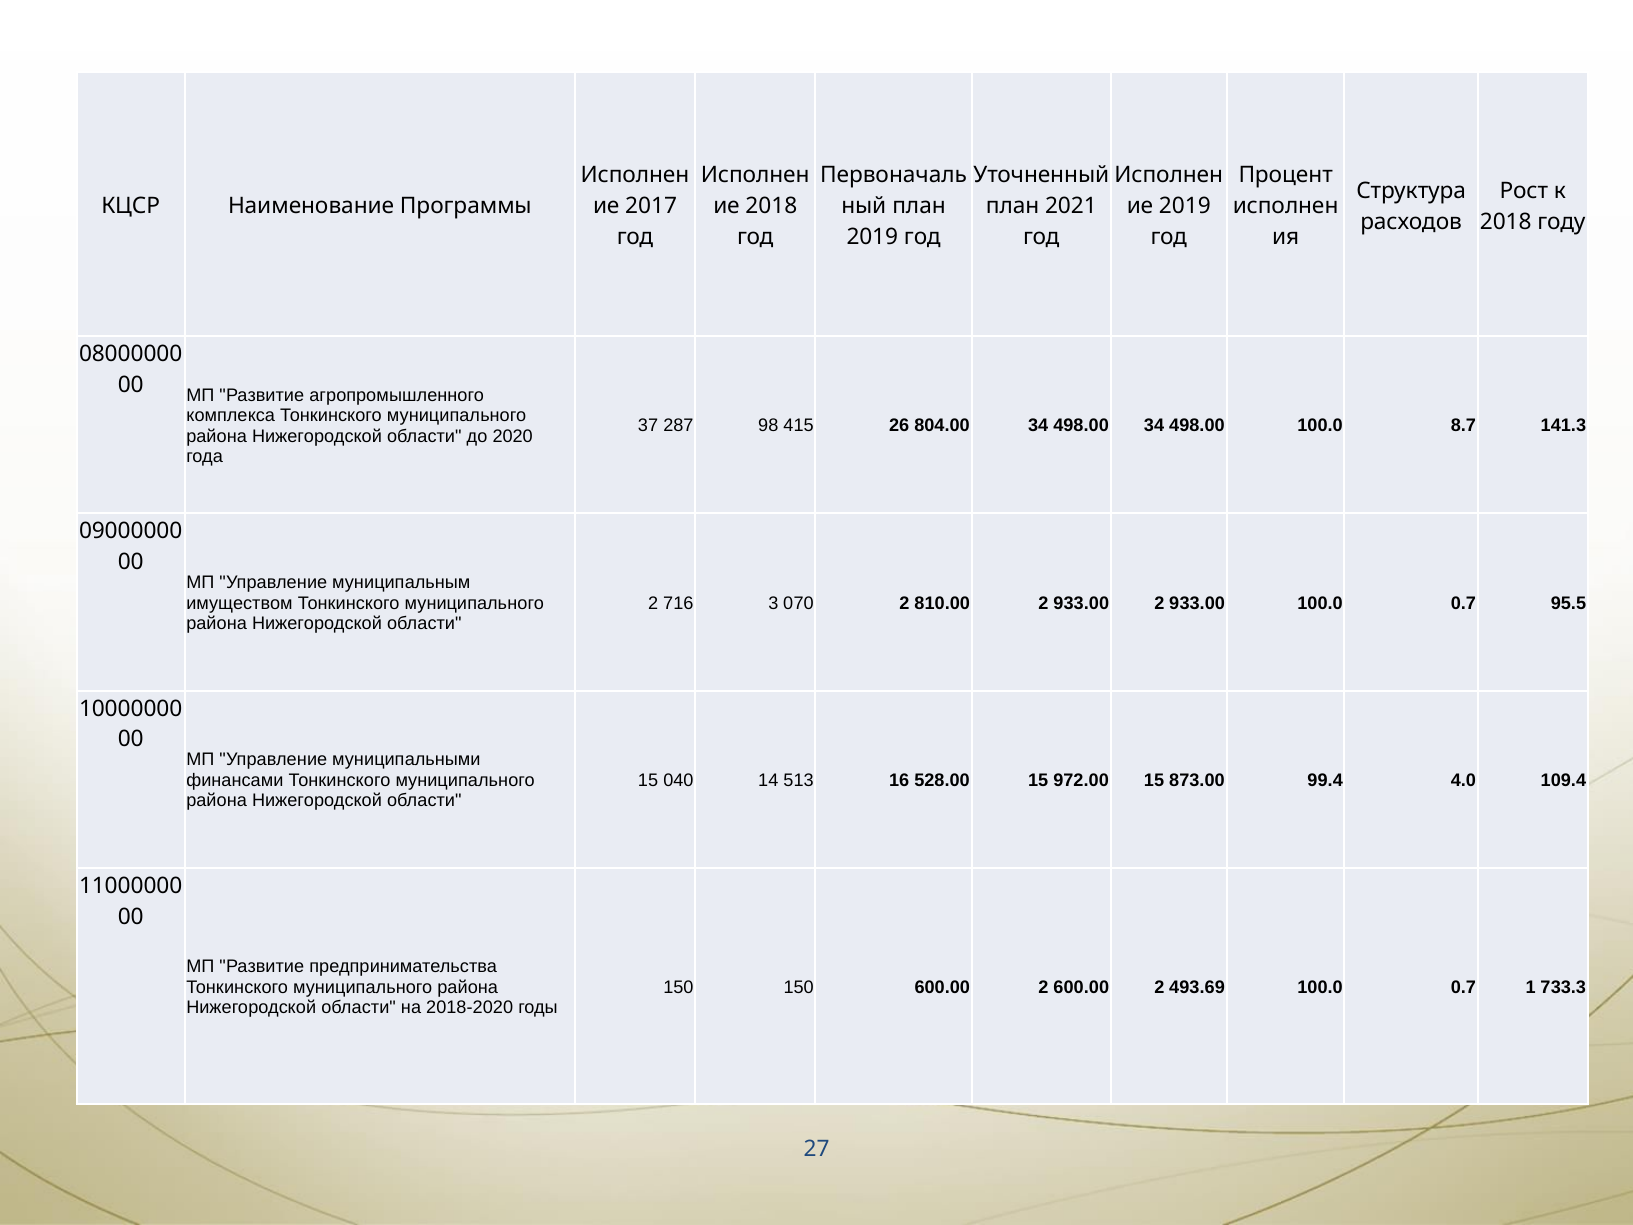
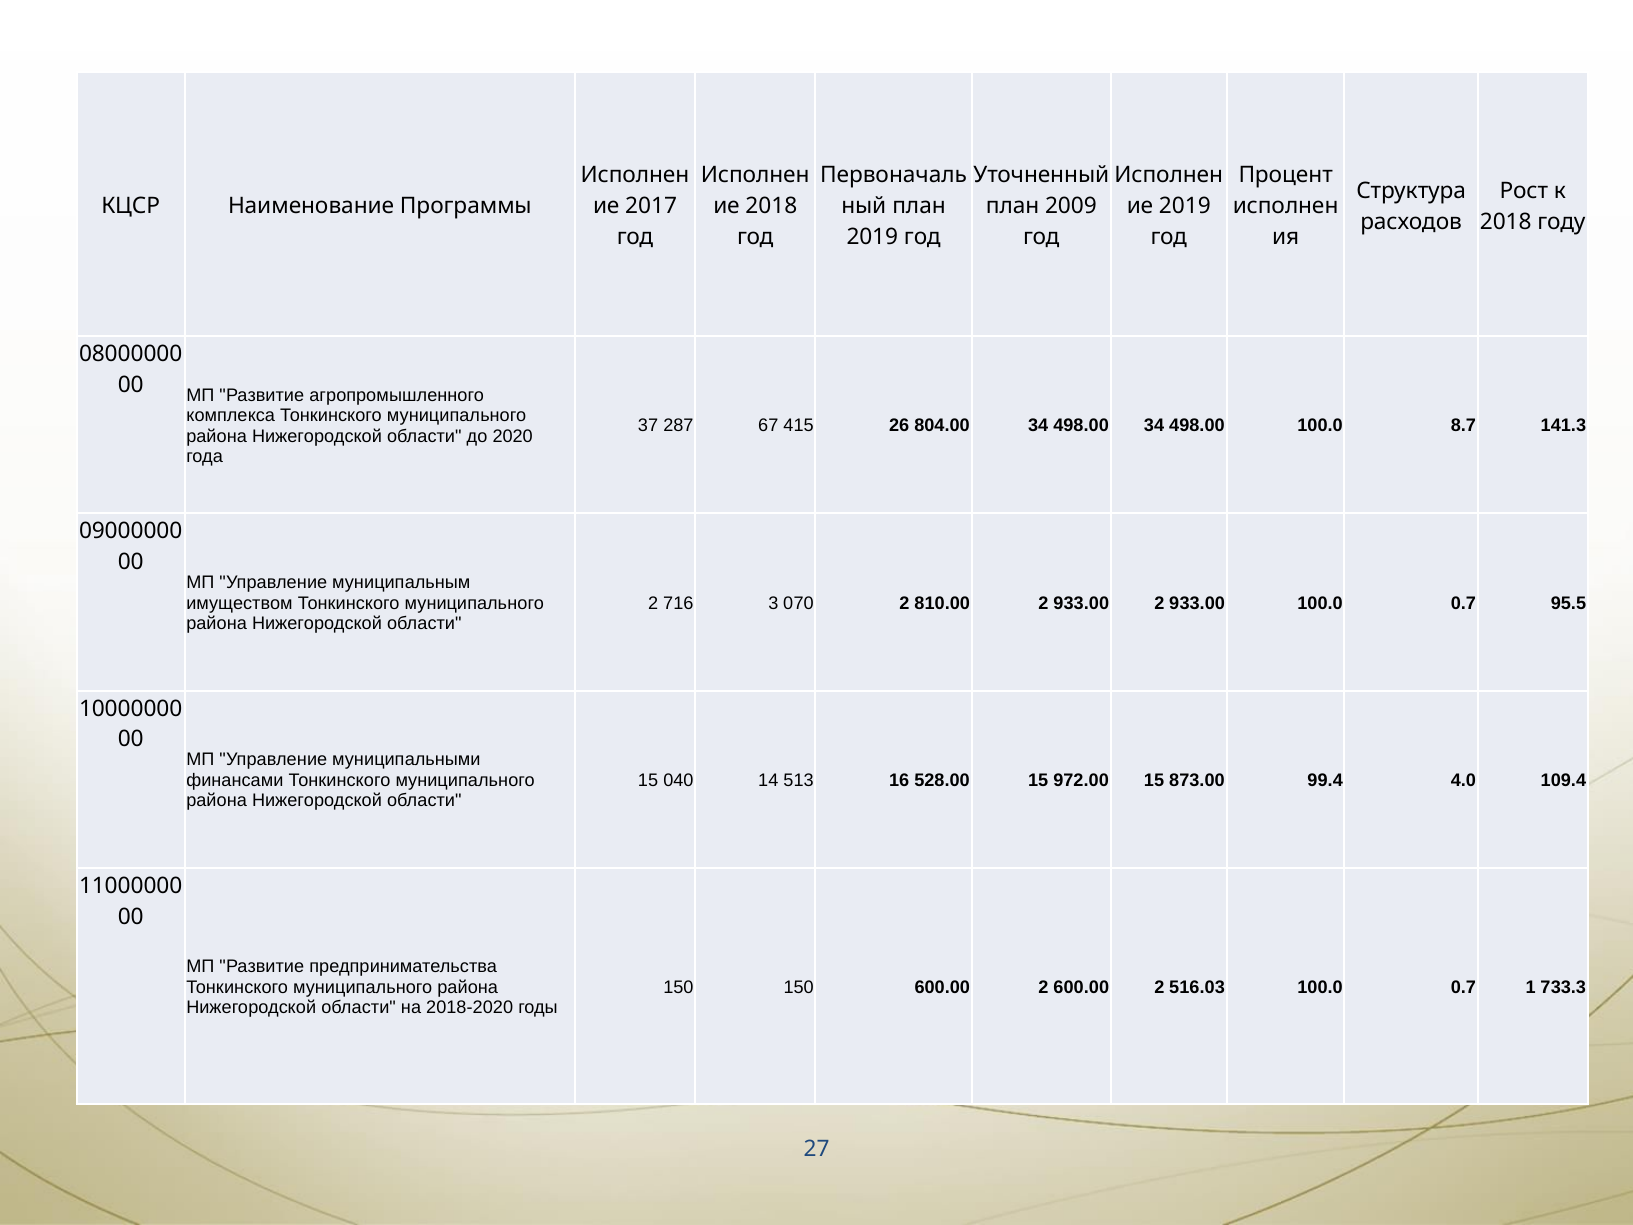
2021: 2021 -> 2009
98: 98 -> 67
493.69: 493.69 -> 516.03
